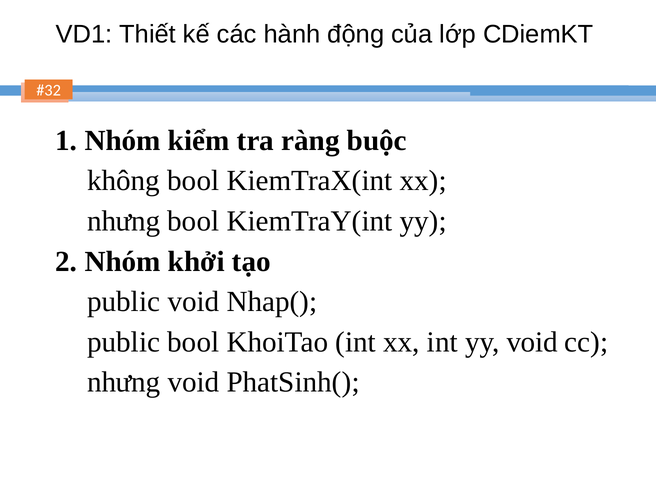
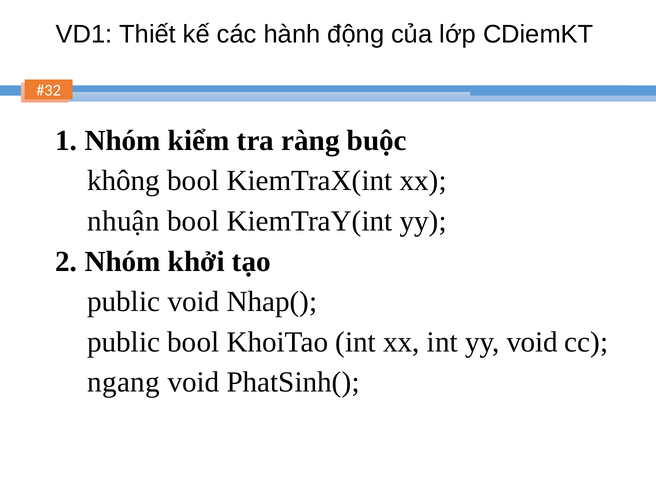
nhưng at (124, 221): nhưng -> nhuận
nhưng at (124, 382): nhưng -> ngang
